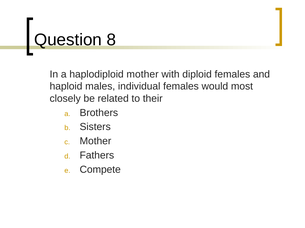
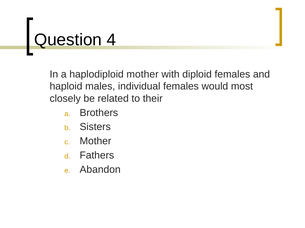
8: 8 -> 4
Compete: Compete -> Abandon
